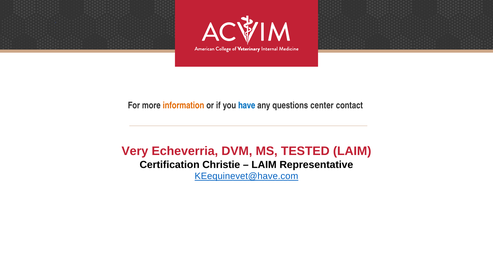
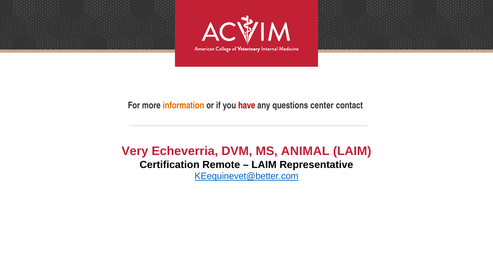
have colour: blue -> red
TESTED: TESTED -> ANIMAL
Christie: Christie -> Remote
KEequinevet@have.com: KEequinevet@have.com -> KEequinevet@better.com
